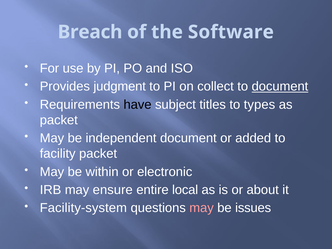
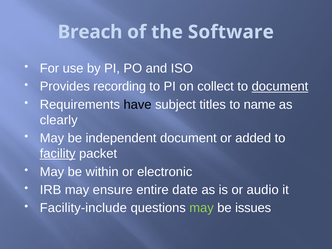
judgment: judgment -> recording
types: types -> name
packet at (59, 120): packet -> clearly
facility underline: none -> present
local: local -> date
about: about -> audio
Facility-system: Facility-system -> Facility-include
may at (202, 208) colour: pink -> light green
